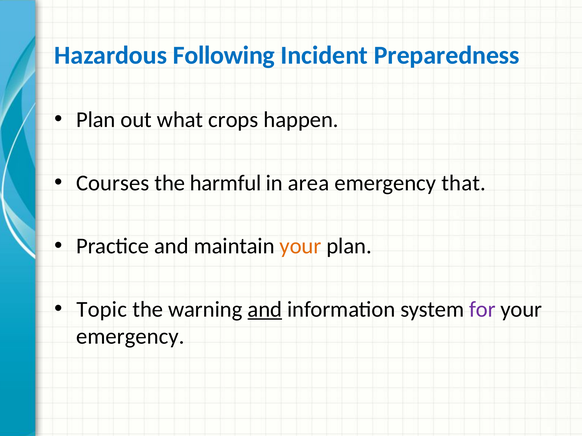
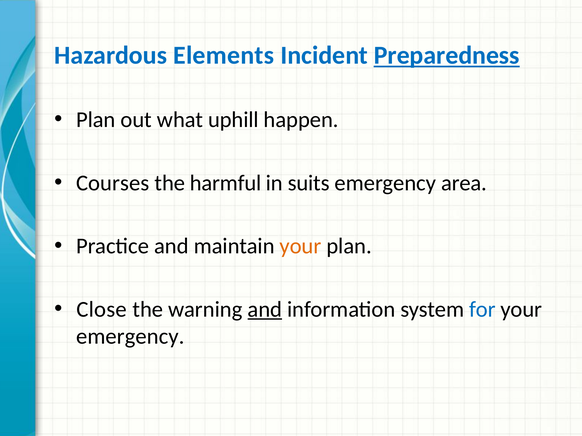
Following: Following -> Elements
Preparedness underline: none -> present
crops: crops -> uphill
area: area -> suits
that: that -> area
Topic: Topic -> Close
for colour: purple -> blue
